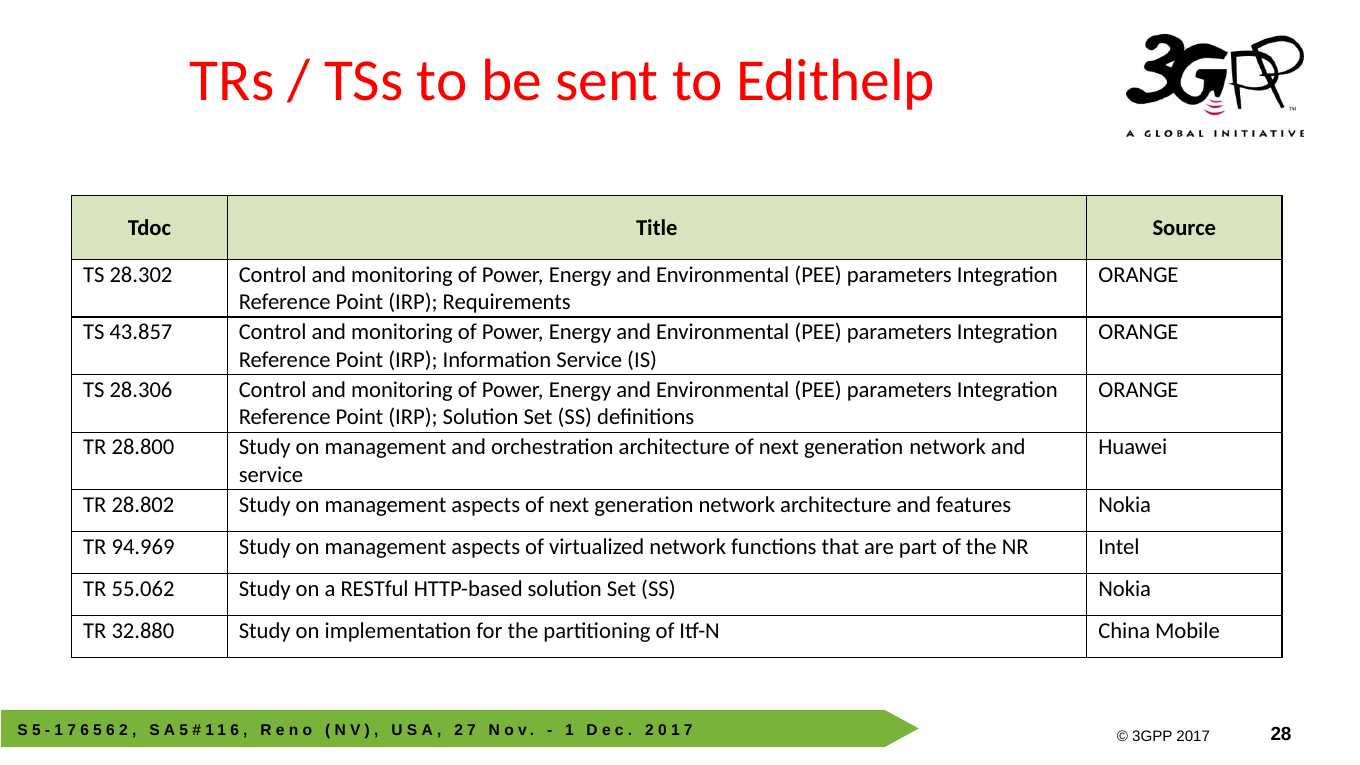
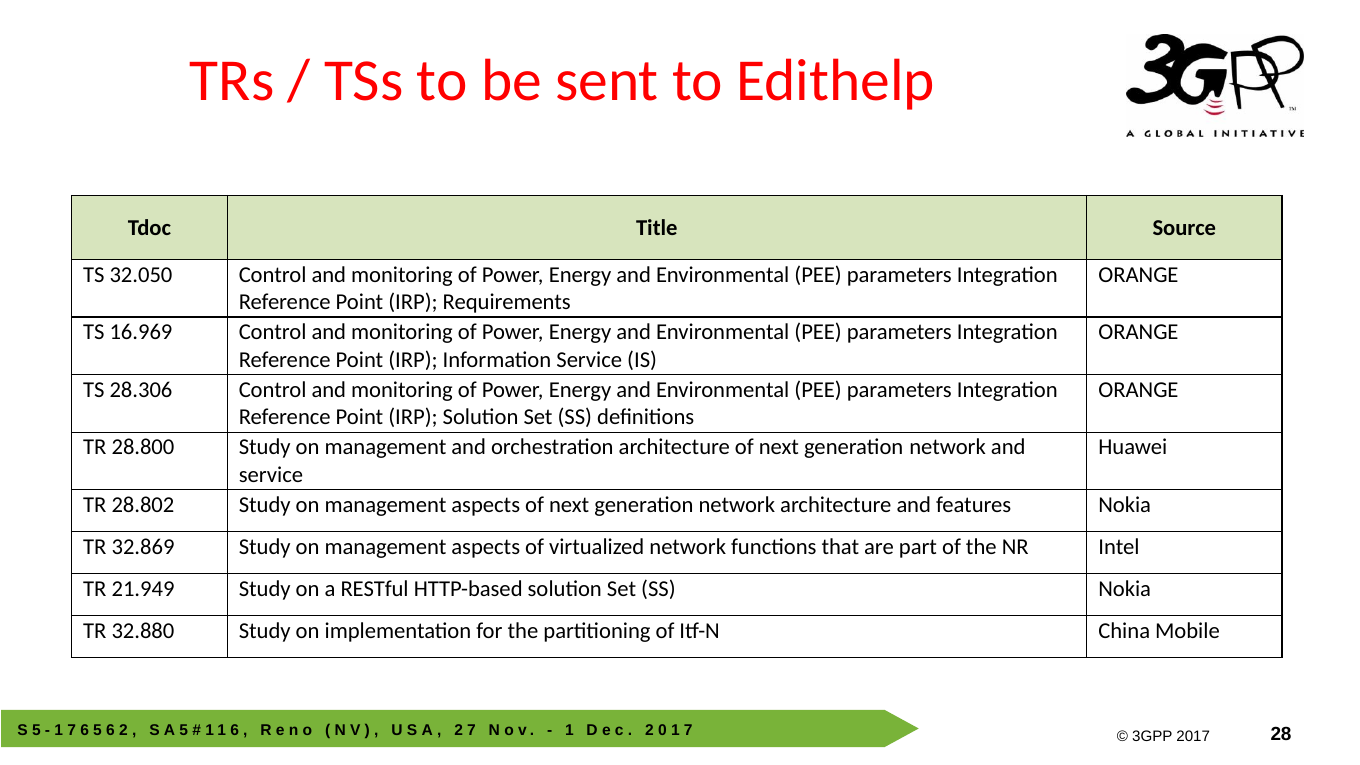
28.302: 28.302 -> 32.050
43.857: 43.857 -> 16.969
94.969: 94.969 -> 32.869
55.062: 55.062 -> 21.949
